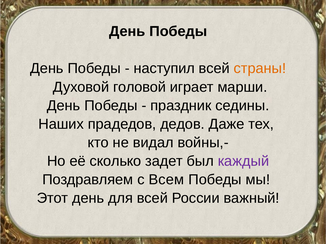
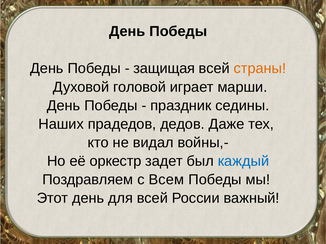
наступил: наступил -> защищая
сколько: сколько -> оркестр
каждый colour: purple -> blue
